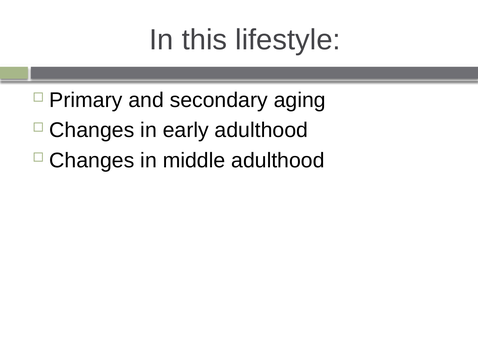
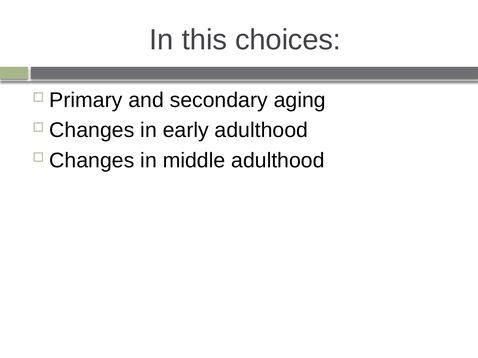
lifestyle: lifestyle -> choices
